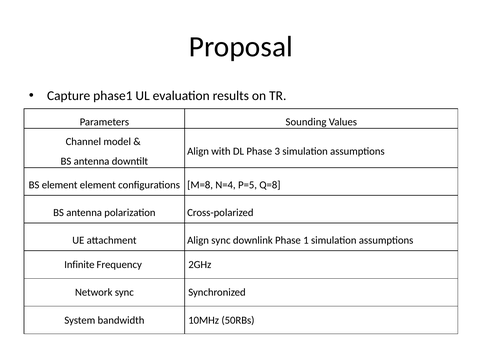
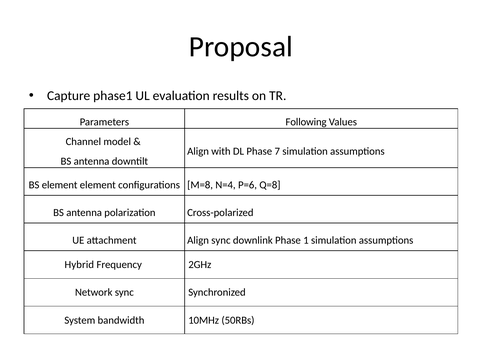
Sounding: Sounding -> Following
3: 3 -> 7
P=5: P=5 -> P=6
Infinite: Infinite -> Hybrid
